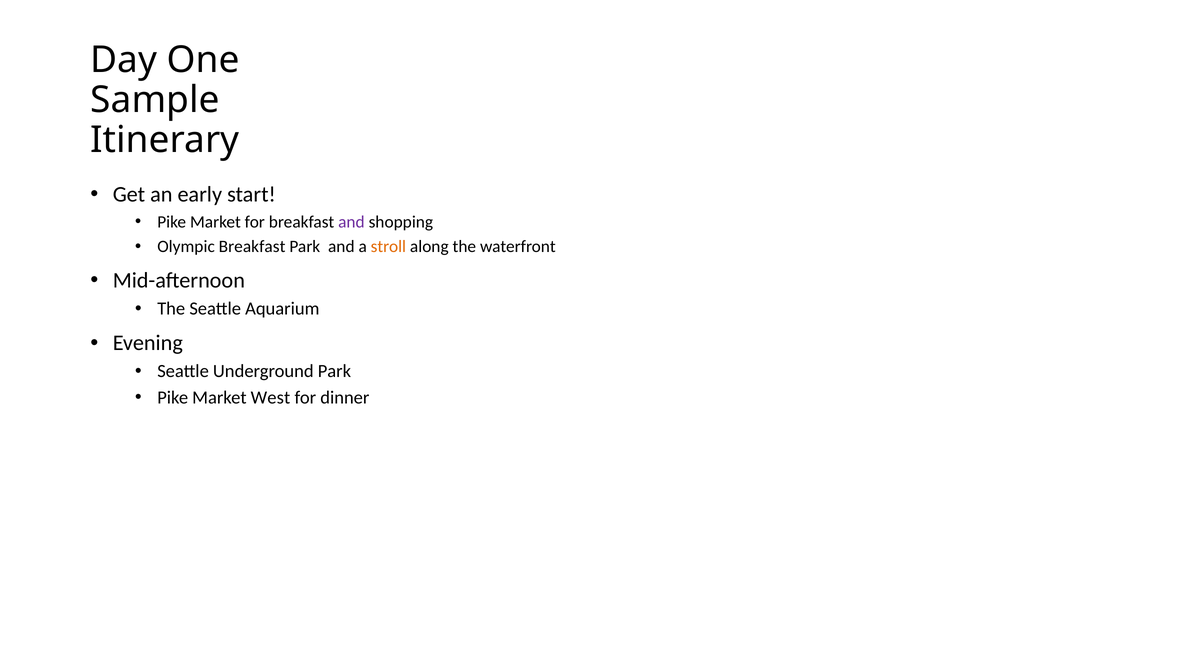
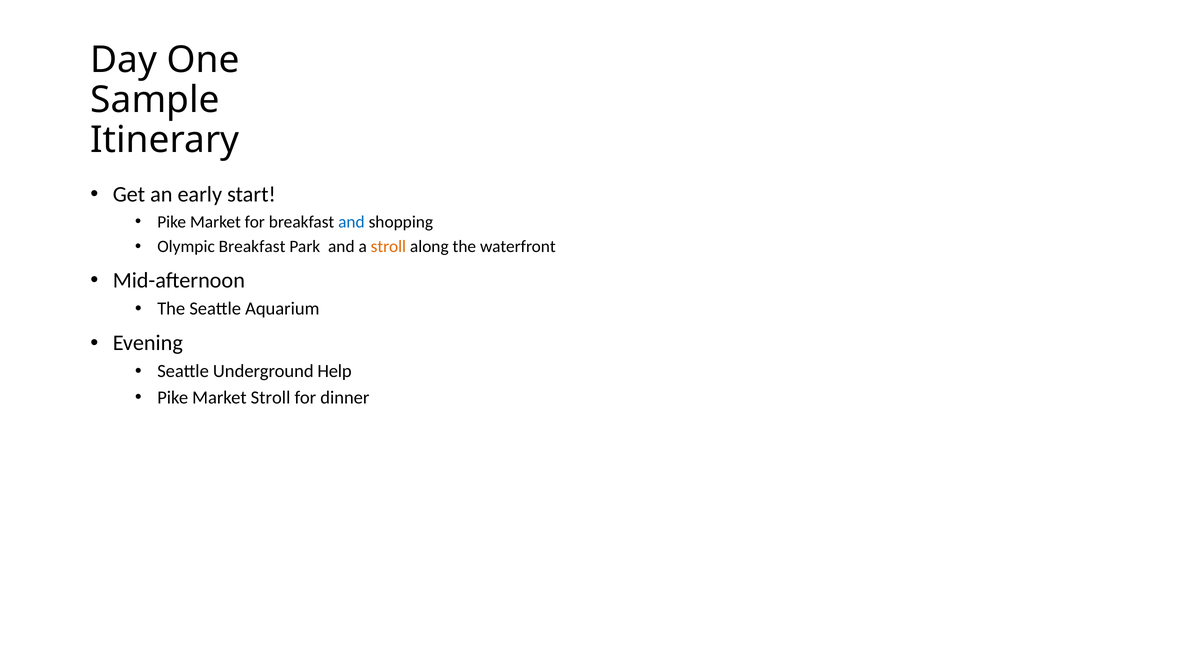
and at (351, 222) colour: purple -> blue
Underground Park: Park -> Help
Market West: West -> Stroll
